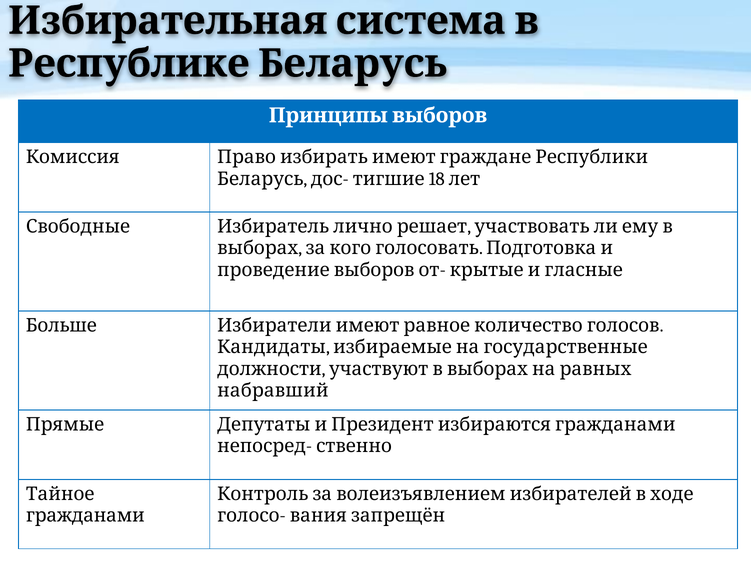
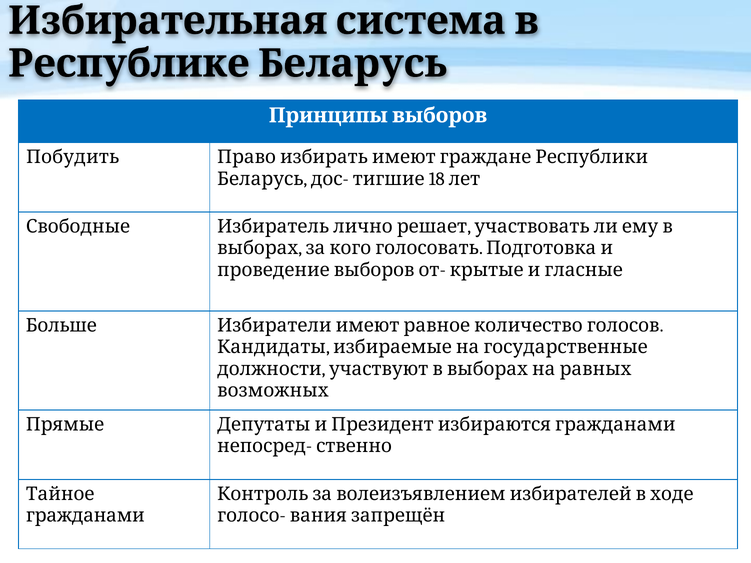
Комиссия: Комиссия -> Побудить
набравший: набравший -> возможных
